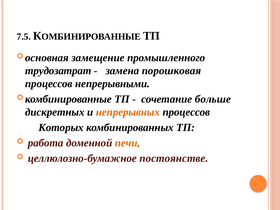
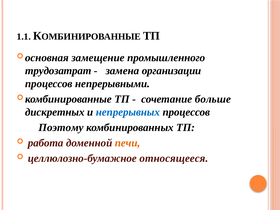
7.5: 7.5 -> 1.1
порошковая: порошковая -> организации
непрерывных colour: orange -> blue
Которых: Которых -> Поэтому
постоянстве: постоянстве -> относящееся
